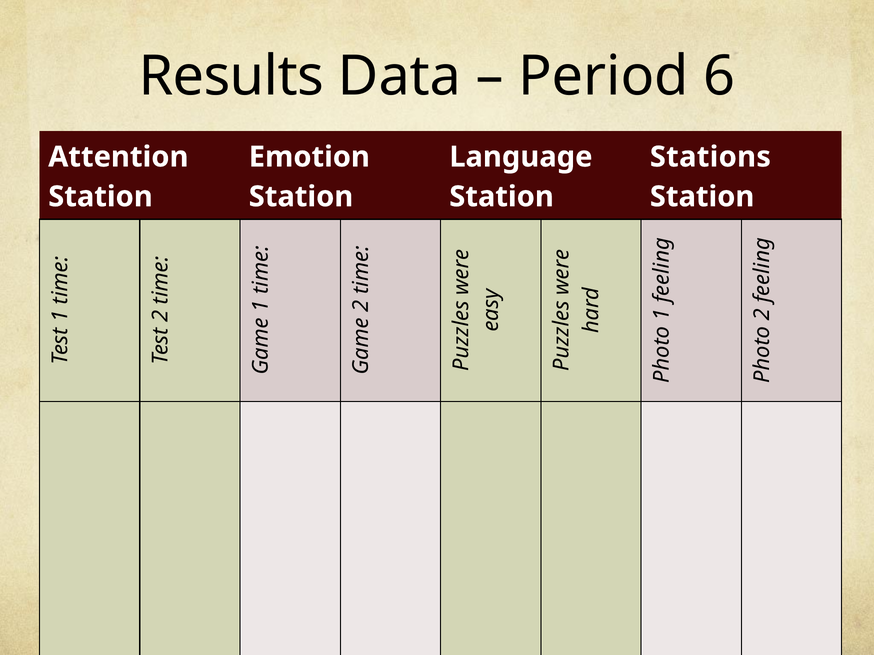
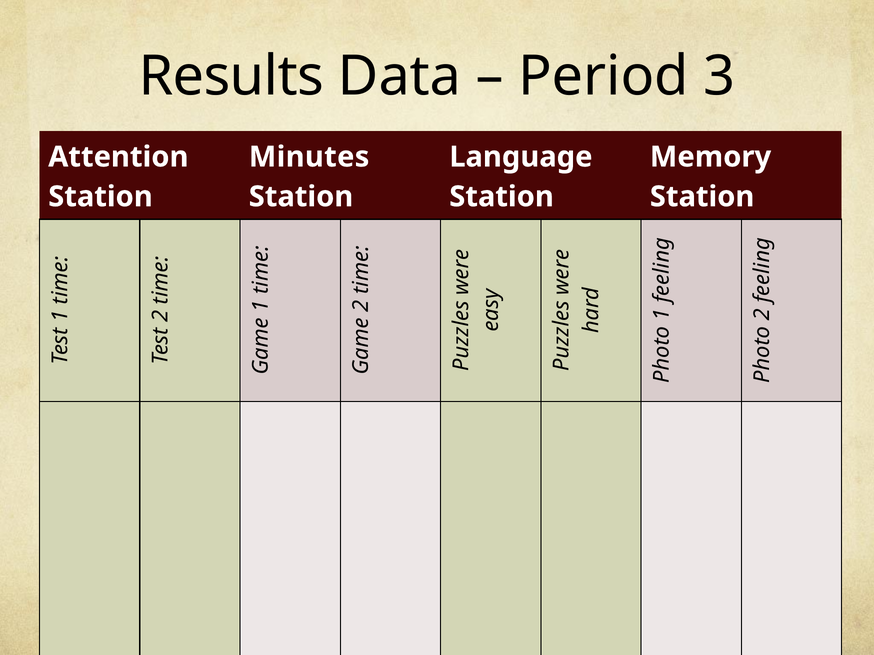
6: 6 -> 3
Emotion: Emotion -> Minutes
Stations: Stations -> Memory
